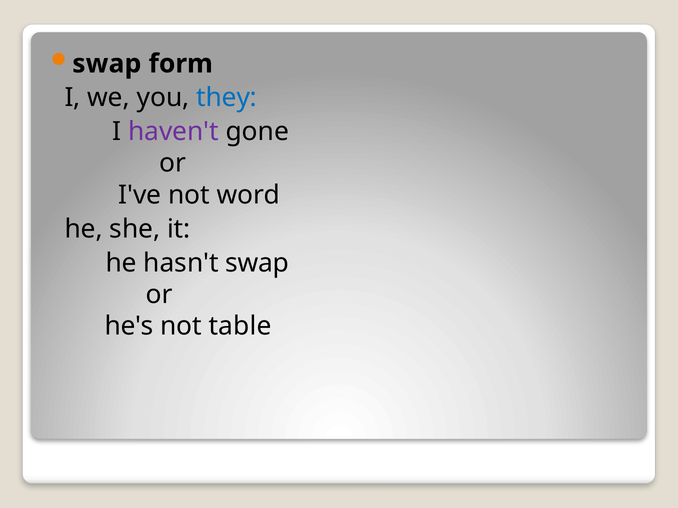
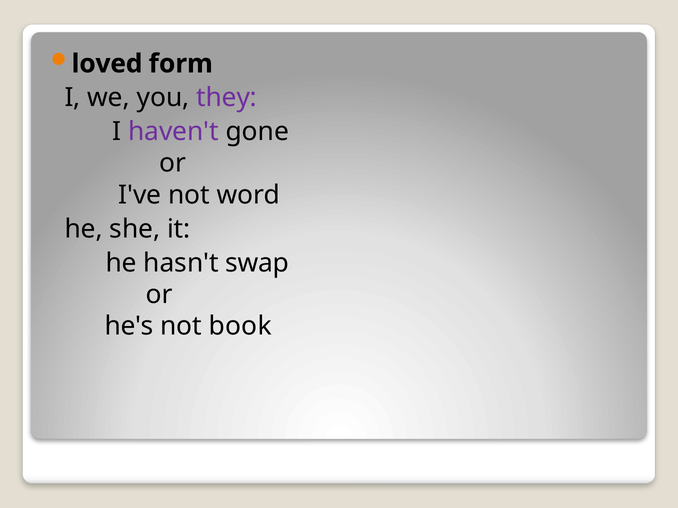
swap at (107, 64): swap -> loved
they colour: blue -> purple
table: table -> book
